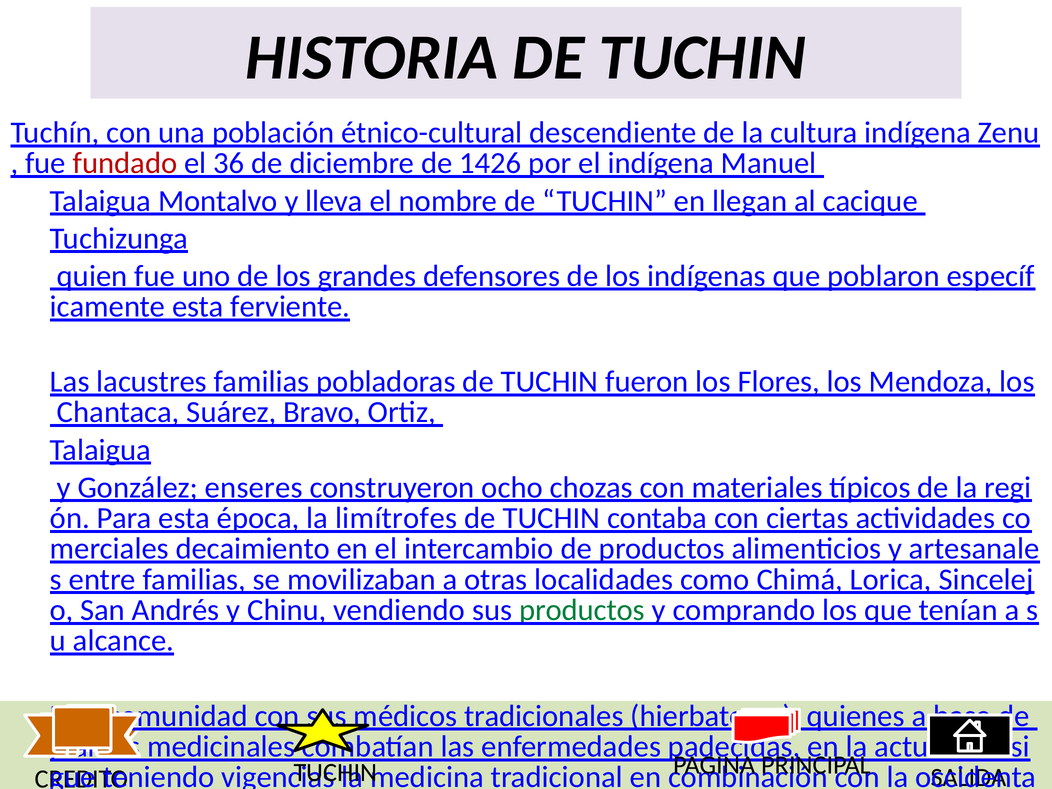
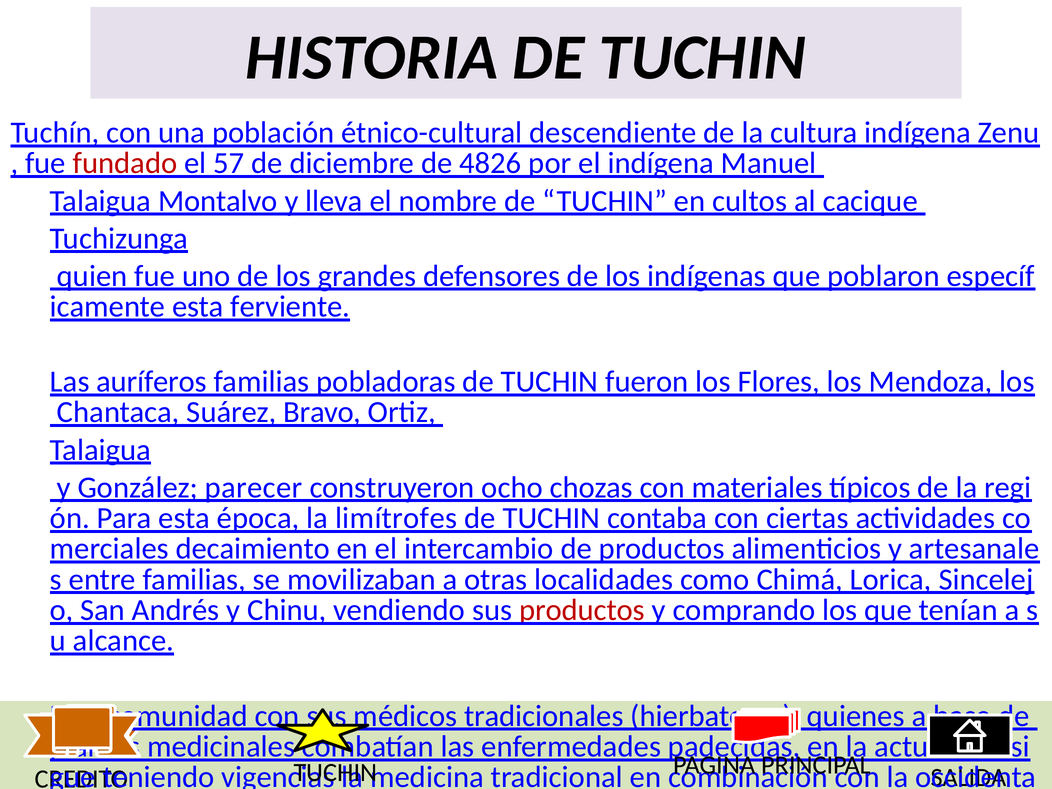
36: 36 -> 57
1426: 1426 -> 4826
llegan: llegan -> cultos
lacustres: lacustres -> auríferos
enseres: enseres -> parecer
productos at (582, 610) colour: green -> red
